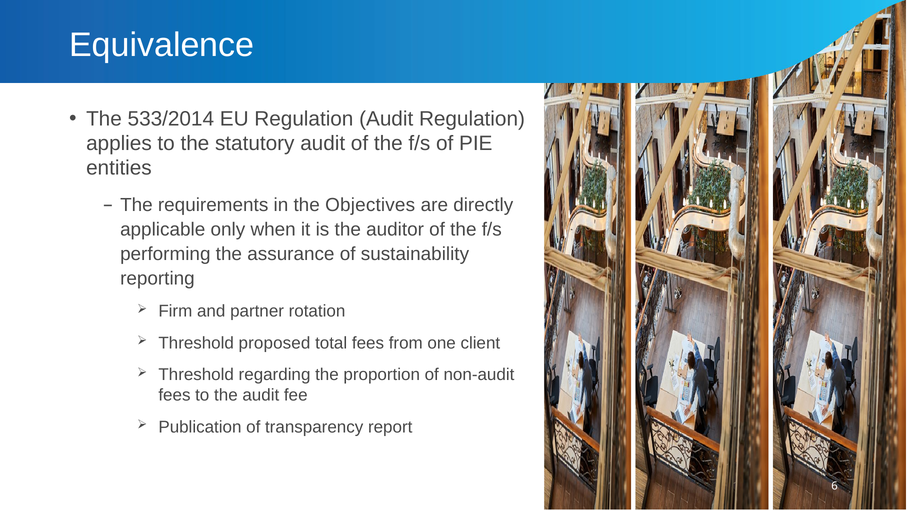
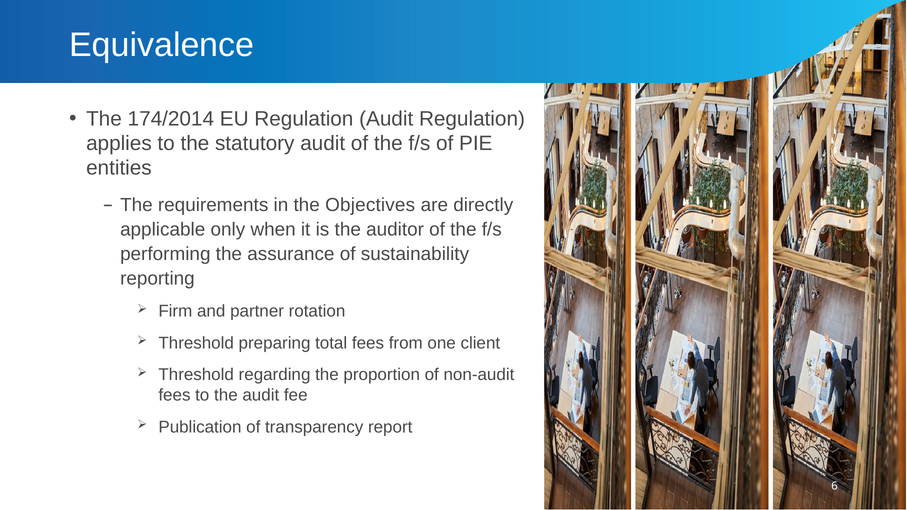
533/2014: 533/2014 -> 174/2014
proposed: proposed -> preparing
